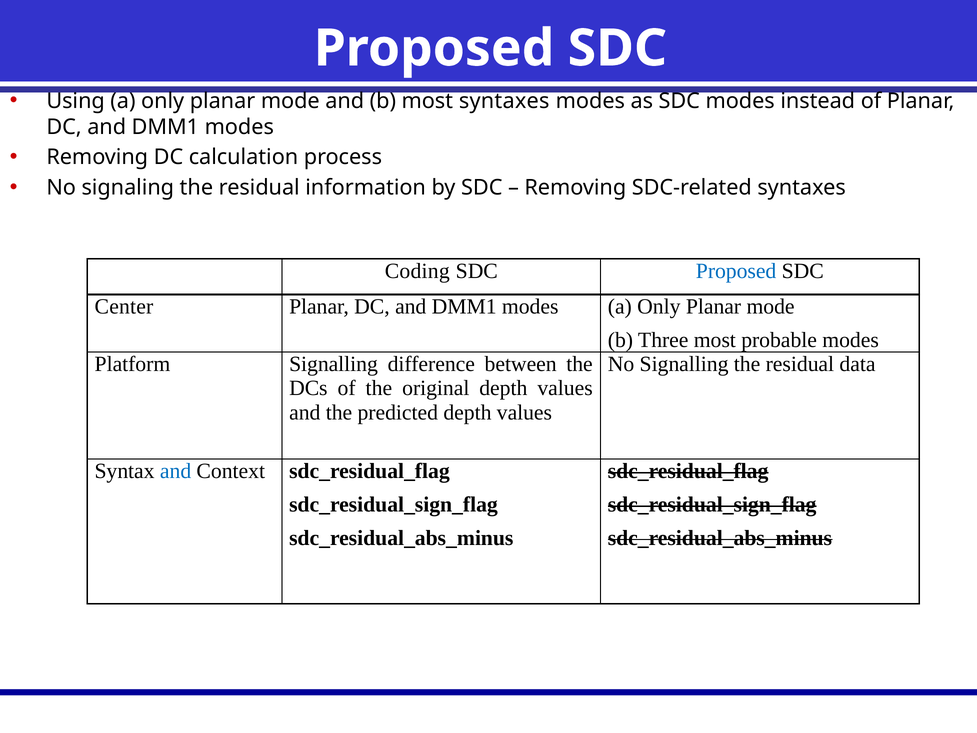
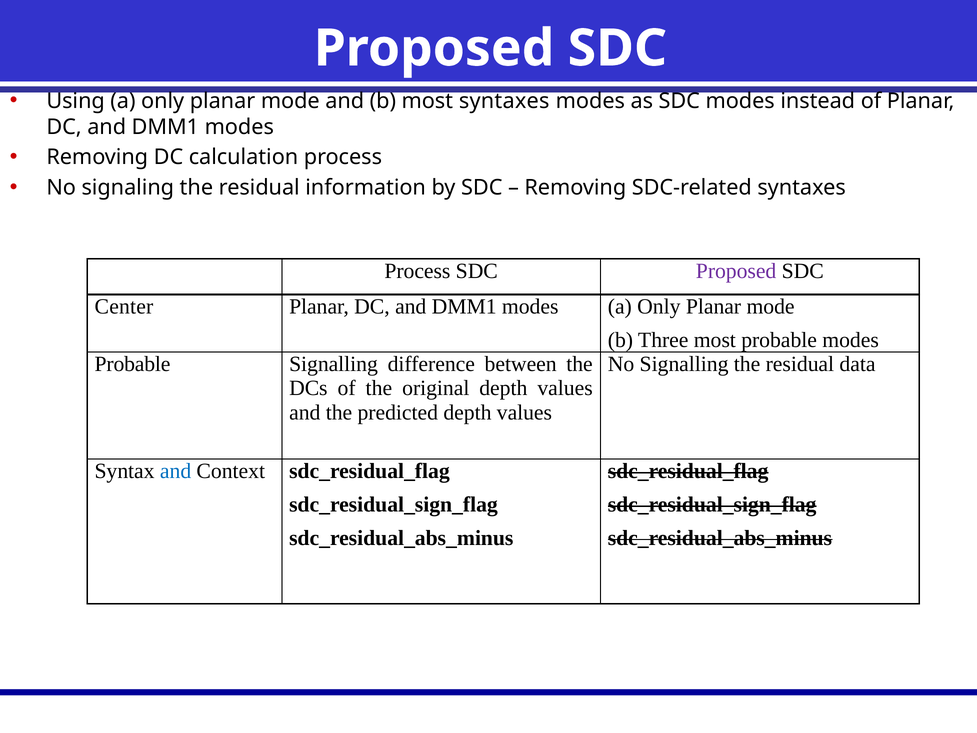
Coding at (417, 271): Coding -> Process
Proposed at (736, 271) colour: blue -> purple
Platform at (132, 364): Platform -> Probable
